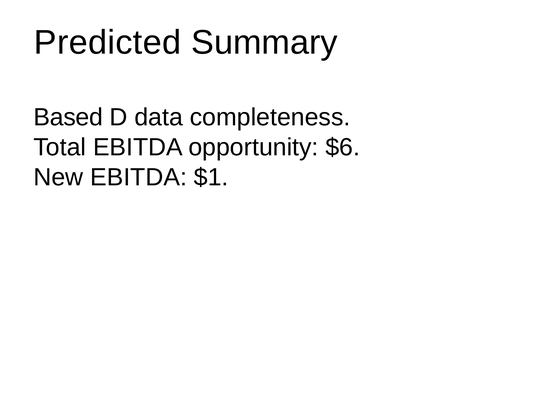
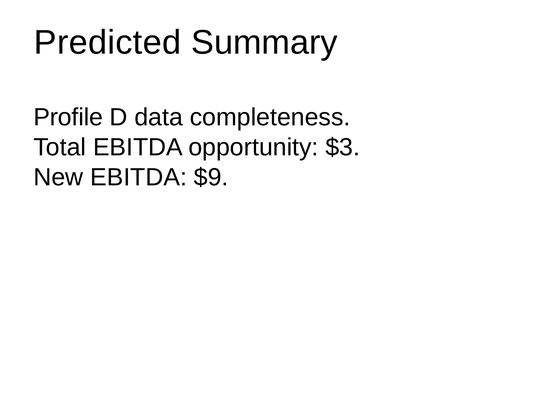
Based: Based -> Profile
$6: $6 -> $3
$1: $1 -> $9
